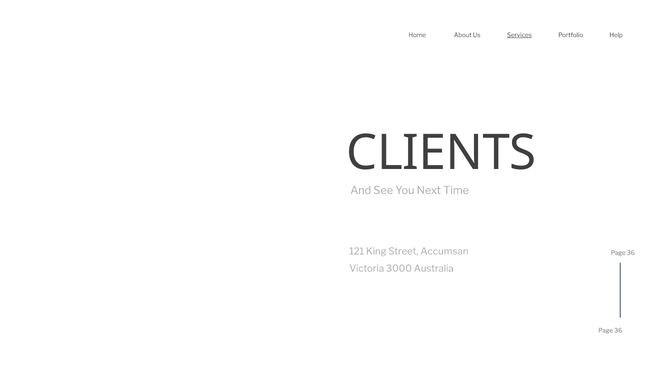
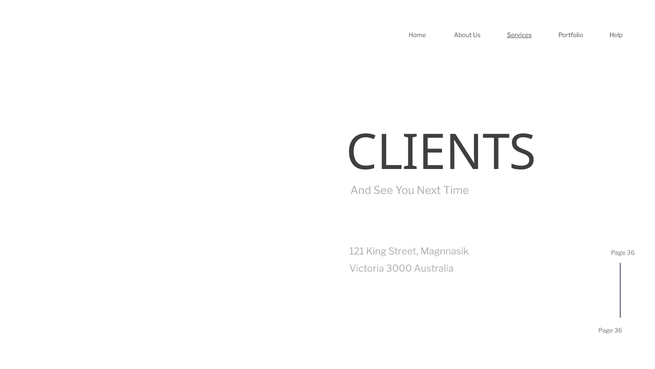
Accumsan: Accumsan -> Magnnasik
